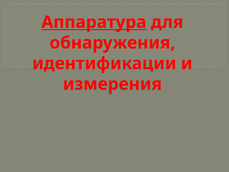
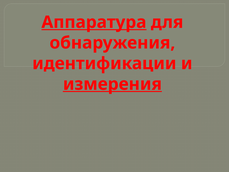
измерения underline: none -> present
